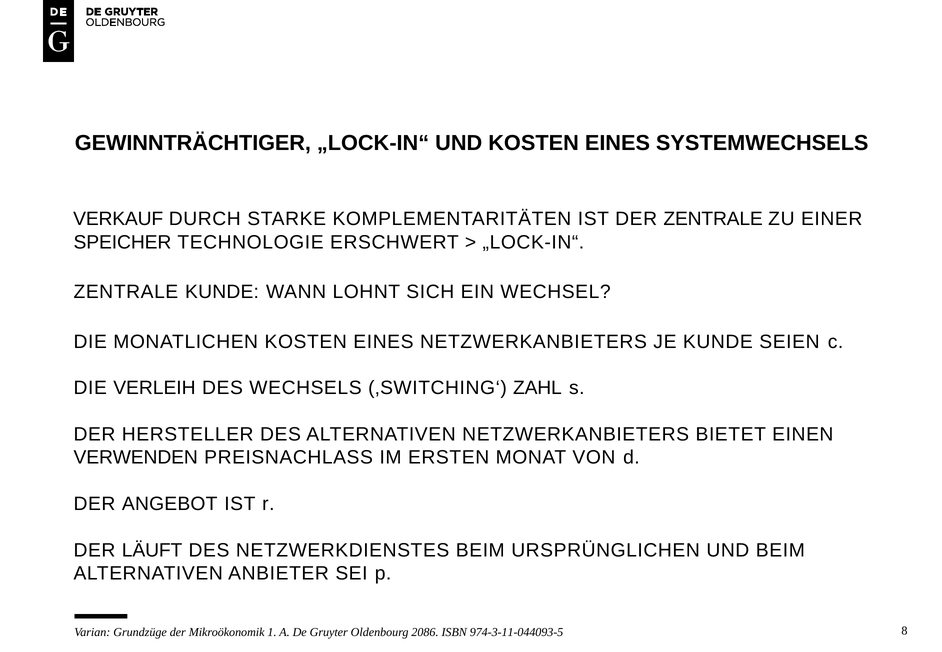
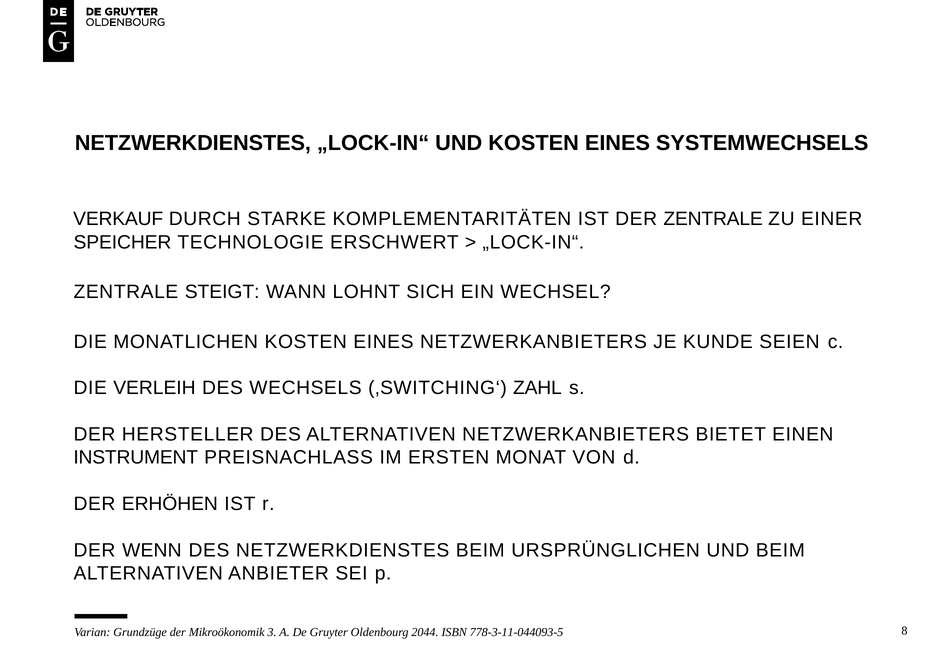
GEWINNTRÄCHTIGER at (193, 143): GEWINNTRÄCHTIGER -> NETZWERKDIENSTES
ZENTRALE KUNDE: KUNDE -> STEIGT
VERWENDEN: VERWENDEN -> INSTRUMENT
ANGEBOT: ANGEBOT -> ERHÖHEN
LÄUFT: LÄUFT -> WENN
1: 1 -> 3
2086: 2086 -> 2044
974-3-11-044093-5: 974-3-11-044093-5 -> 778-3-11-044093-5
